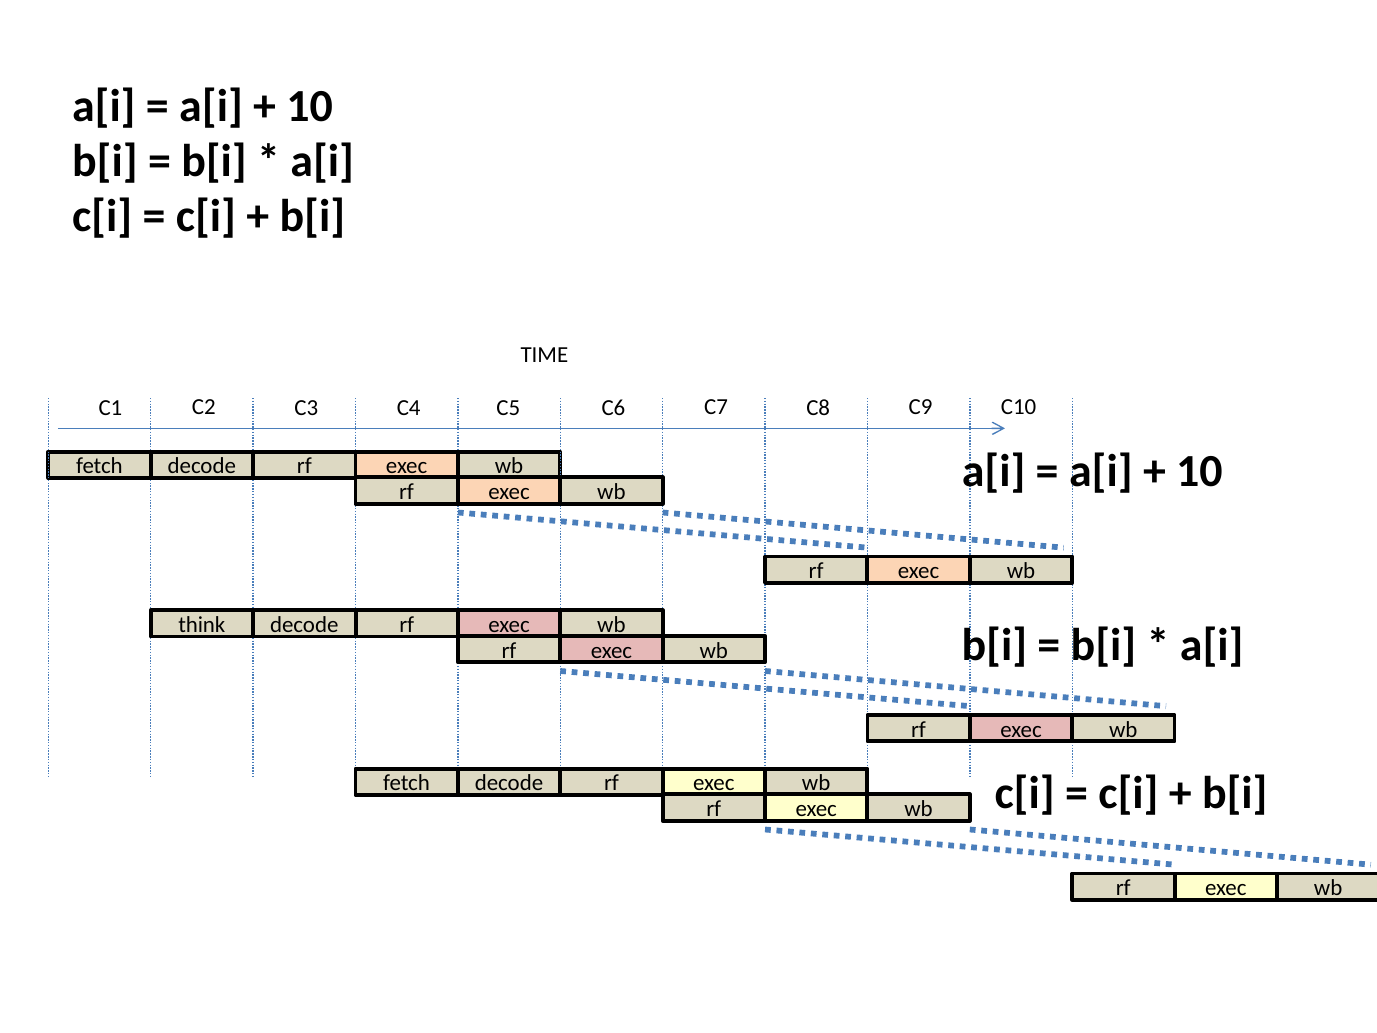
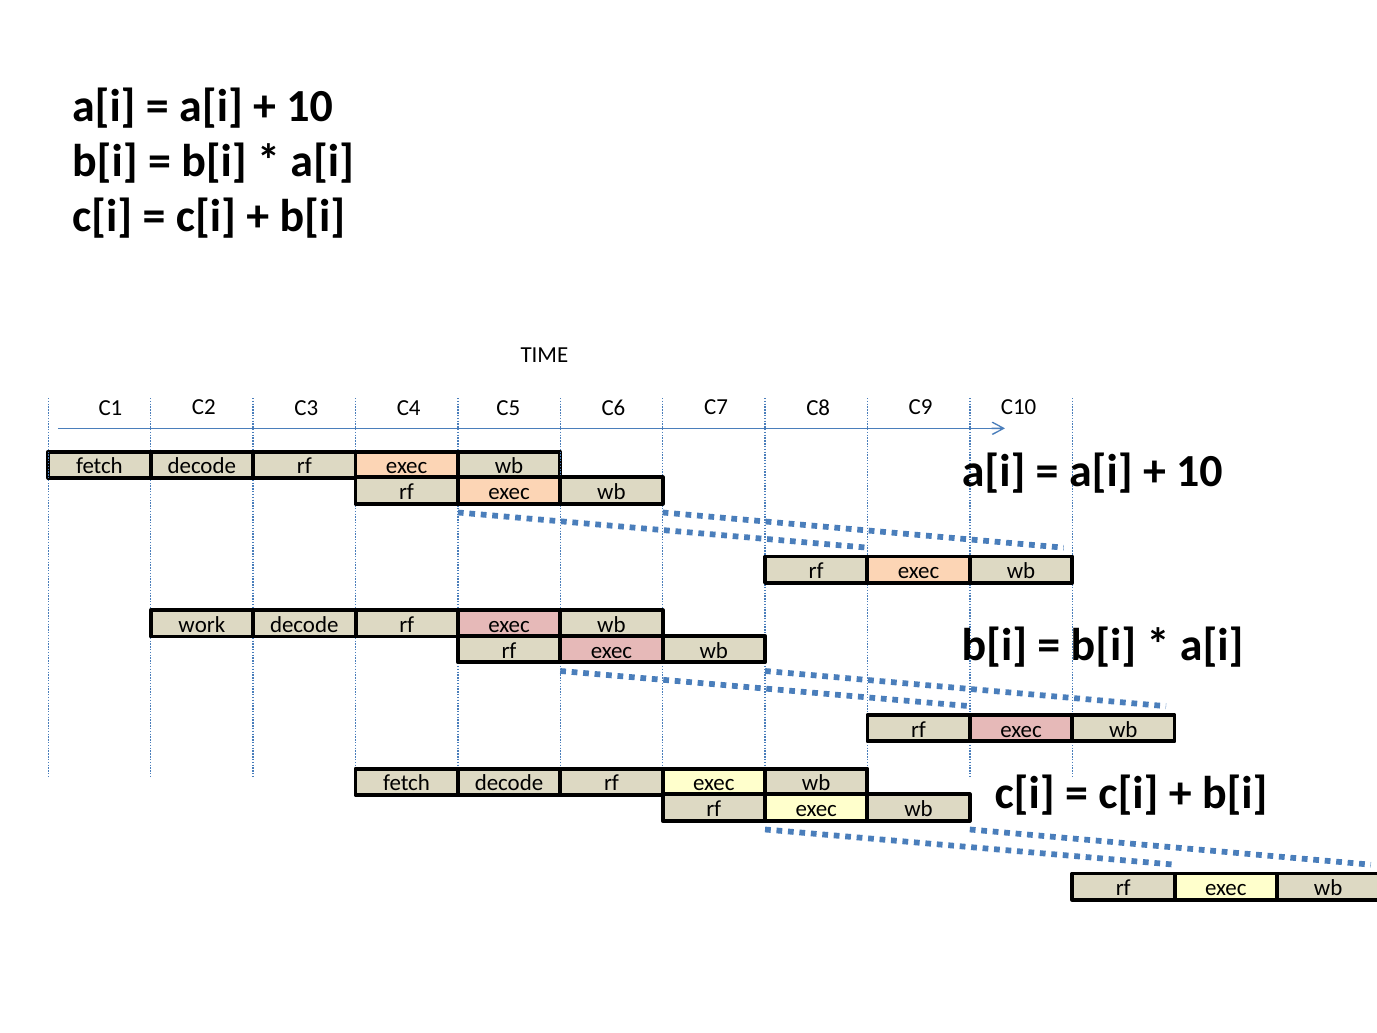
think: think -> work
